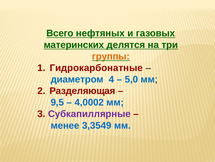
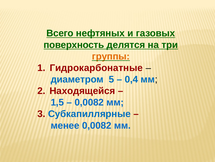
материнских: материнских -> поверхность
4: 4 -> 5
5,0: 5,0 -> 0,4
Разделяющая: Разделяющая -> Находящейся
9,5: 9,5 -> 1,5
4,0002 at (89, 102): 4,0002 -> 0,0082
Субкапиллярные colour: purple -> blue
менее 3,3549: 3,3549 -> 0,0082
